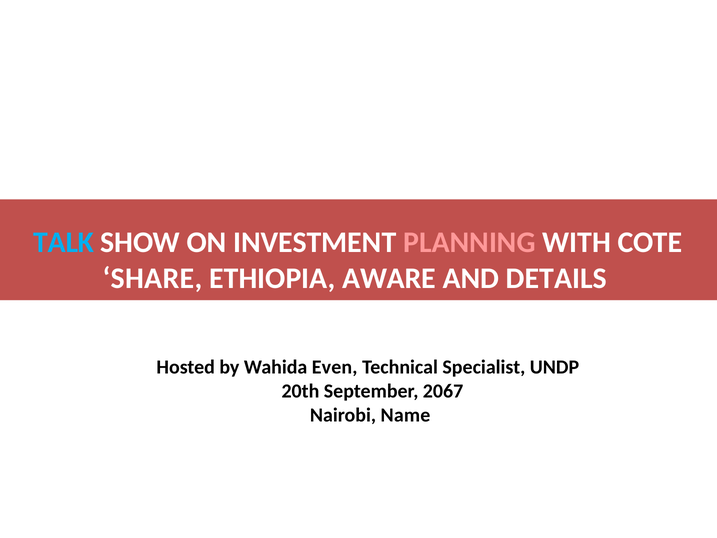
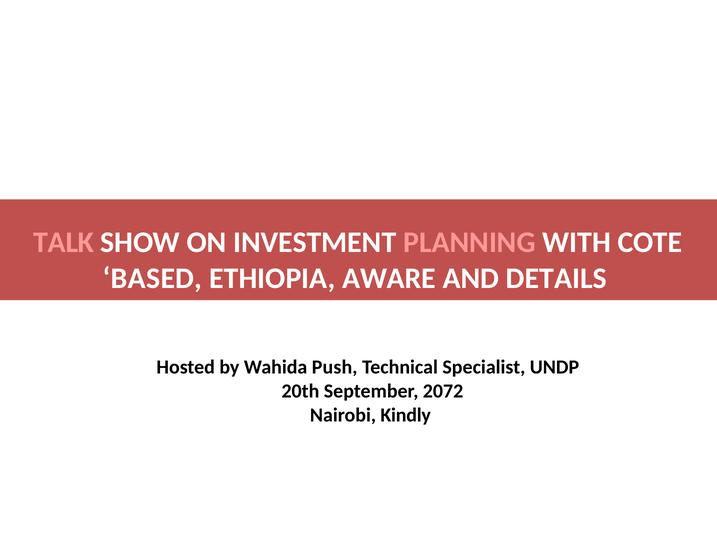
TALK colour: light blue -> pink
SHARE: SHARE -> BASED
Even: Even -> Push
2067: 2067 -> 2072
Name: Name -> Kindly
